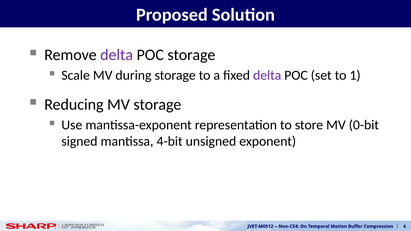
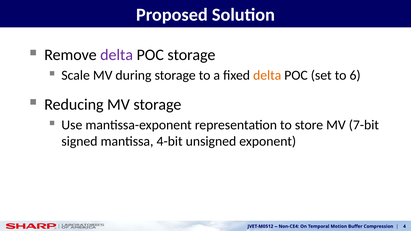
delta at (267, 75) colour: purple -> orange
1: 1 -> 6
0-bit: 0-bit -> 7-bit
